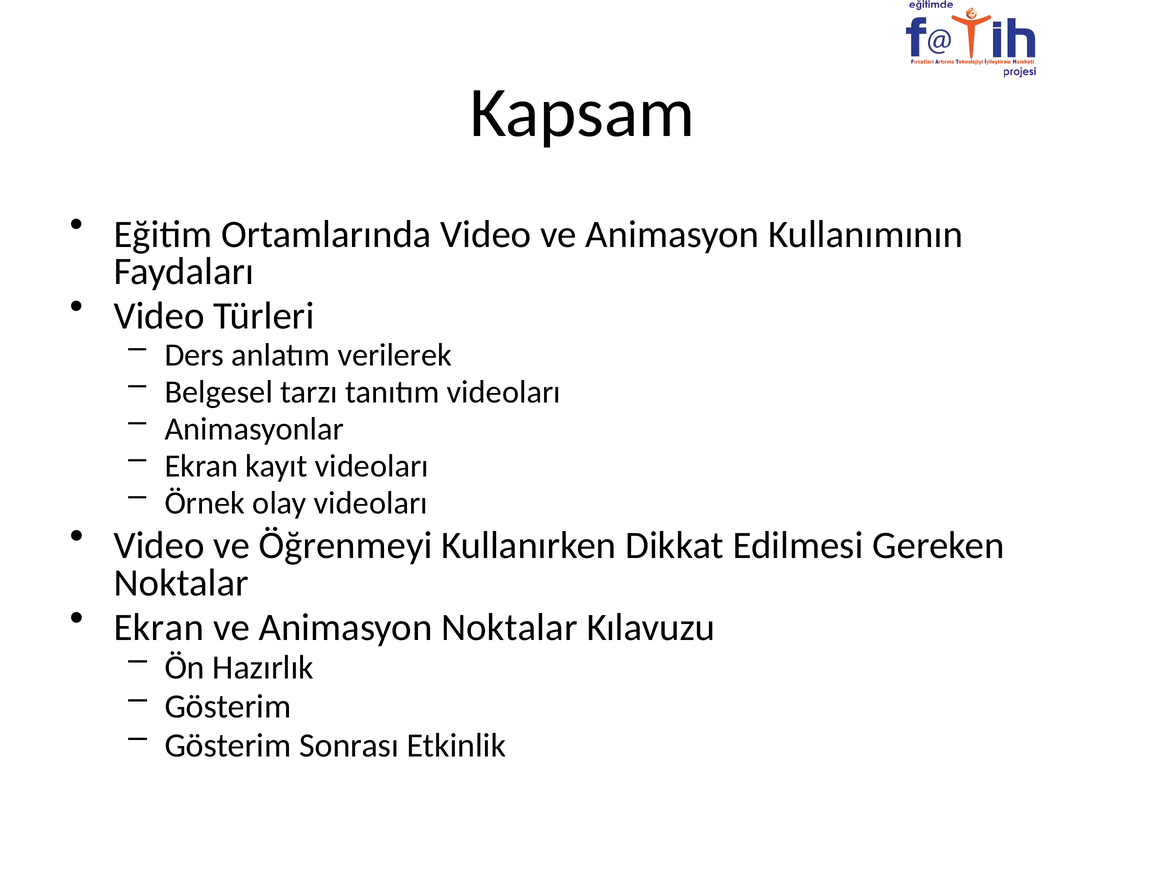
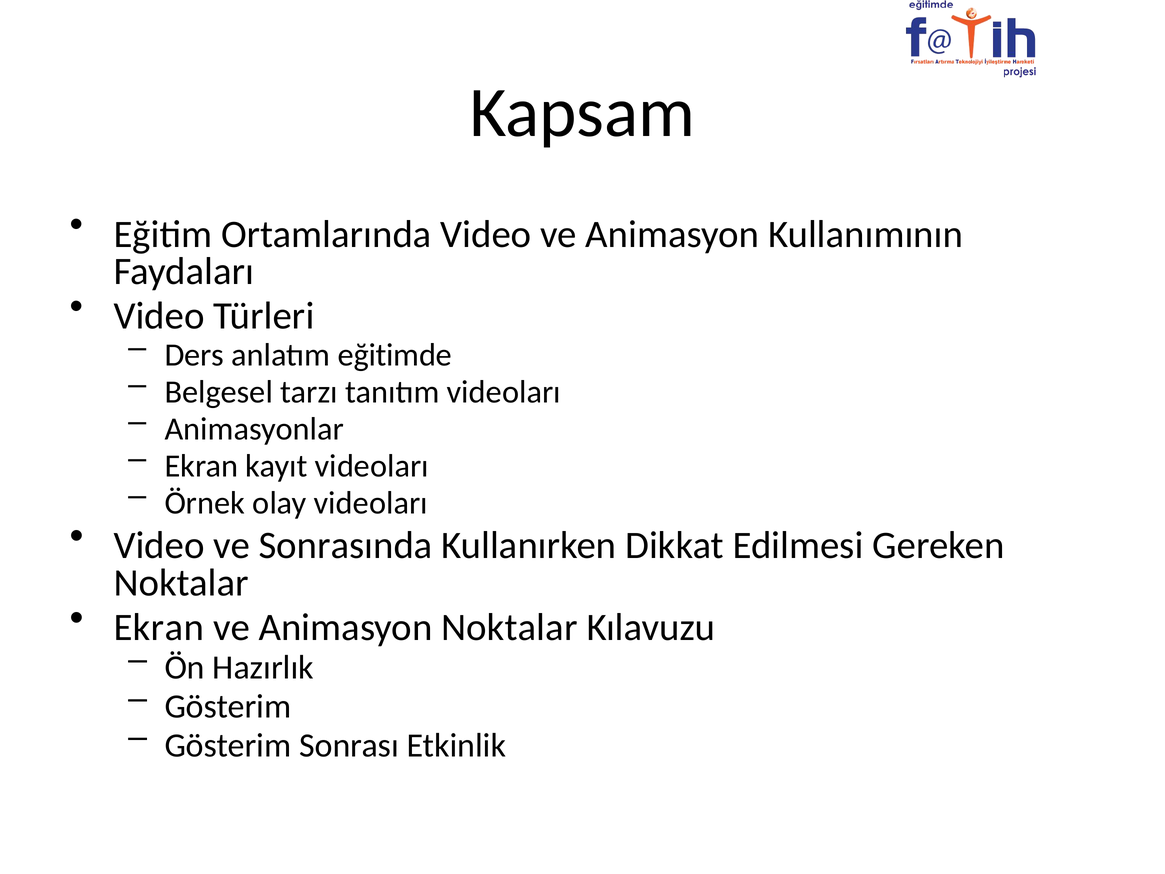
verilerek: verilerek -> eğitimde
Öğrenmeyi: Öğrenmeyi -> Sonrasında
